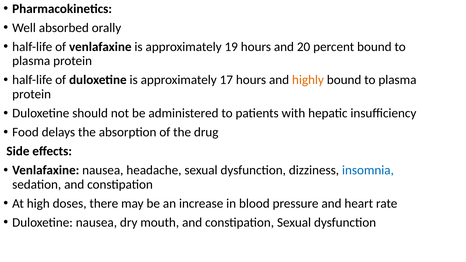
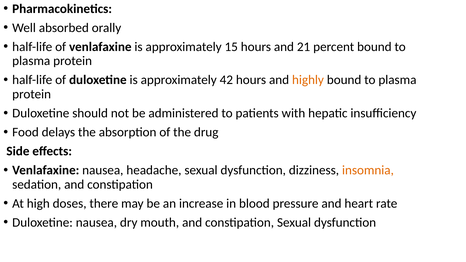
19: 19 -> 15
20: 20 -> 21
17: 17 -> 42
insomnia colour: blue -> orange
